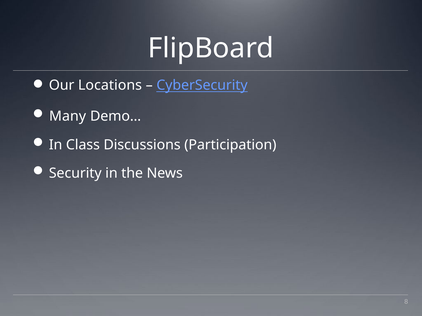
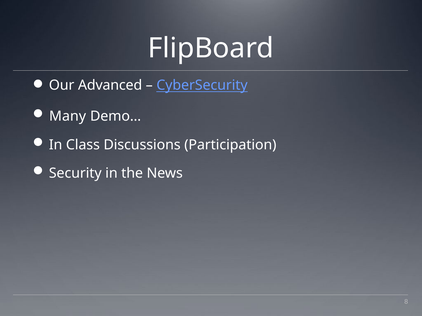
Locations: Locations -> Advanced
